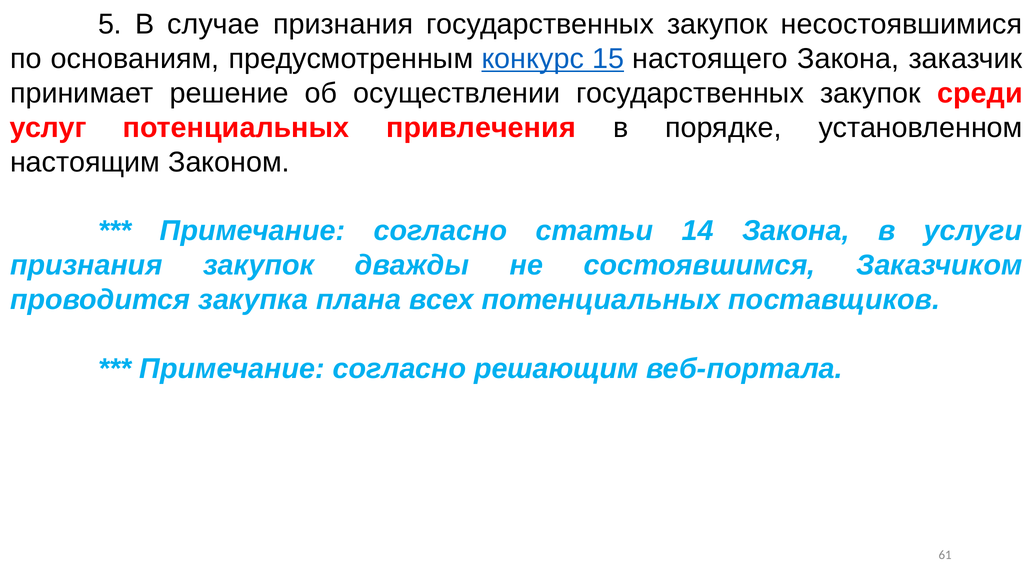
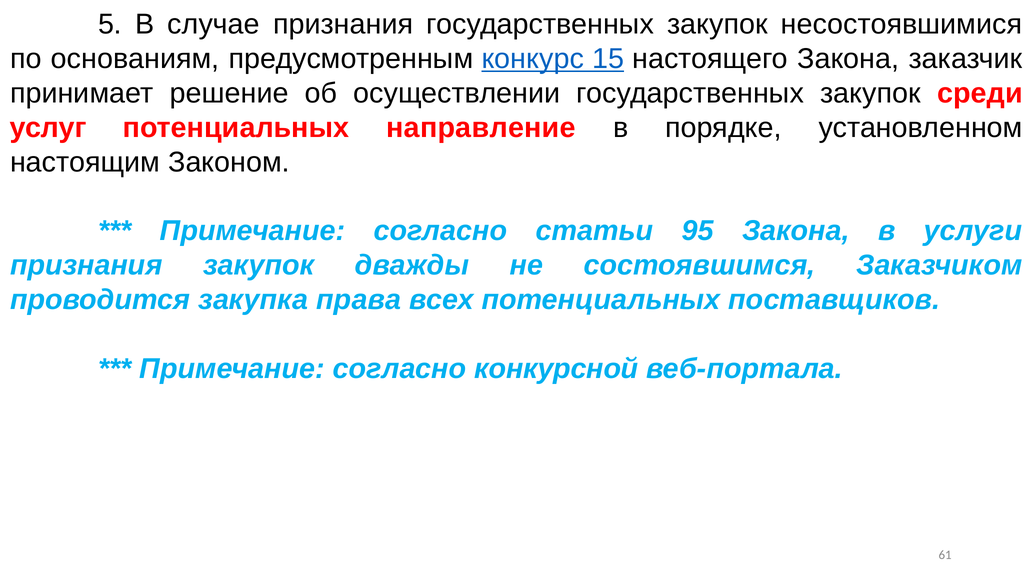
привлечения: привлечения -> направление
14: 14 -> 95
плана: плана -> права
решающим: решающим -> конкурсной
